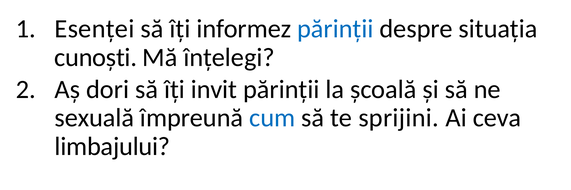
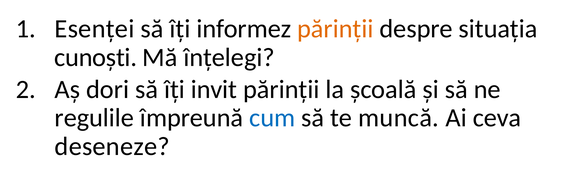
părinții at (335, 29) colour: blue -> orange
sexuală: sexuală -> regulile
sprijini: sprijini -> muncă
limbajului: limbajului -> deseneze
